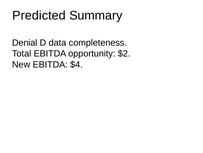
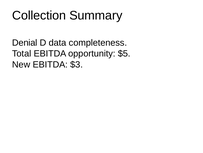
Predicted: Predicted -> Collection
$2: $2 -> $5
$4: $4 -> $3
